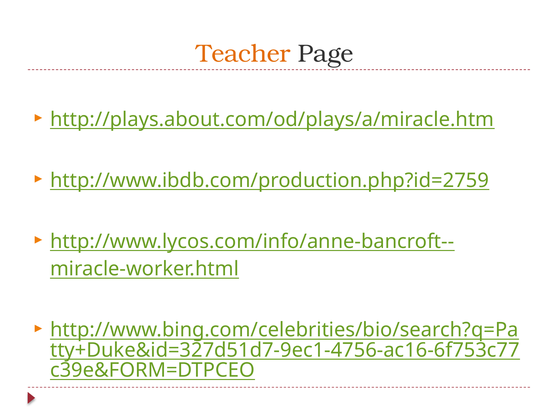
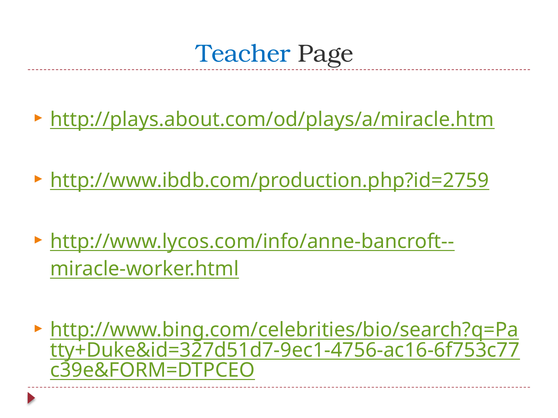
Teacher colour: orange -> blue
